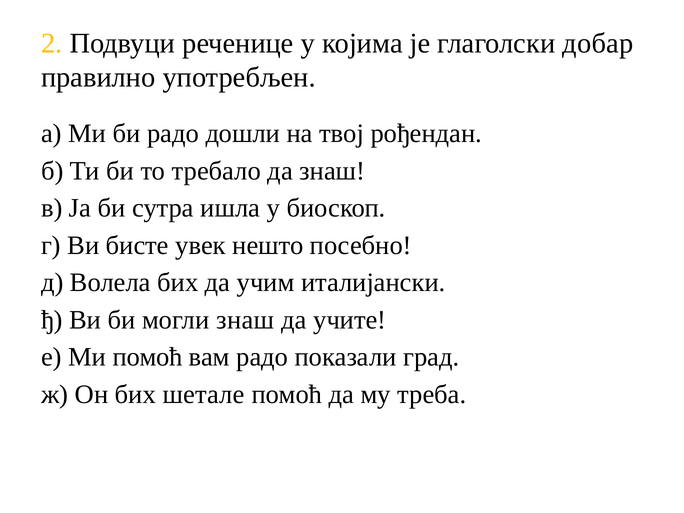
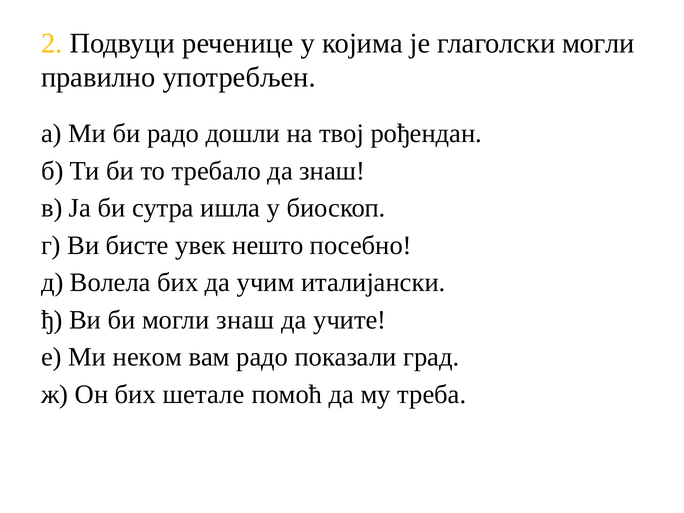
глаголски добар: добар -> могли
Ми помоћ: помоћ -> неком
